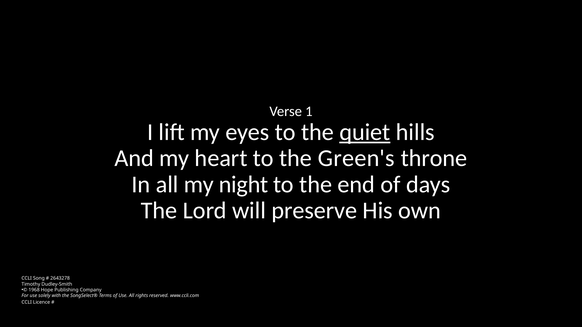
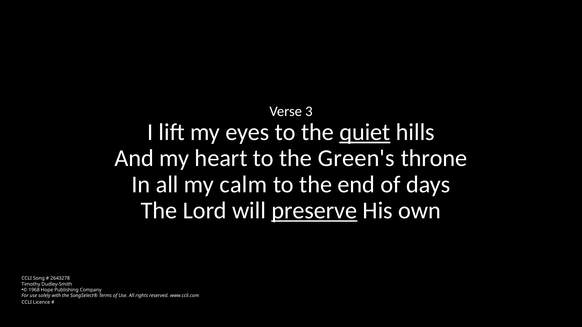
1: 1 -> 3
night: night -> calm
preserve underline: none -> present
